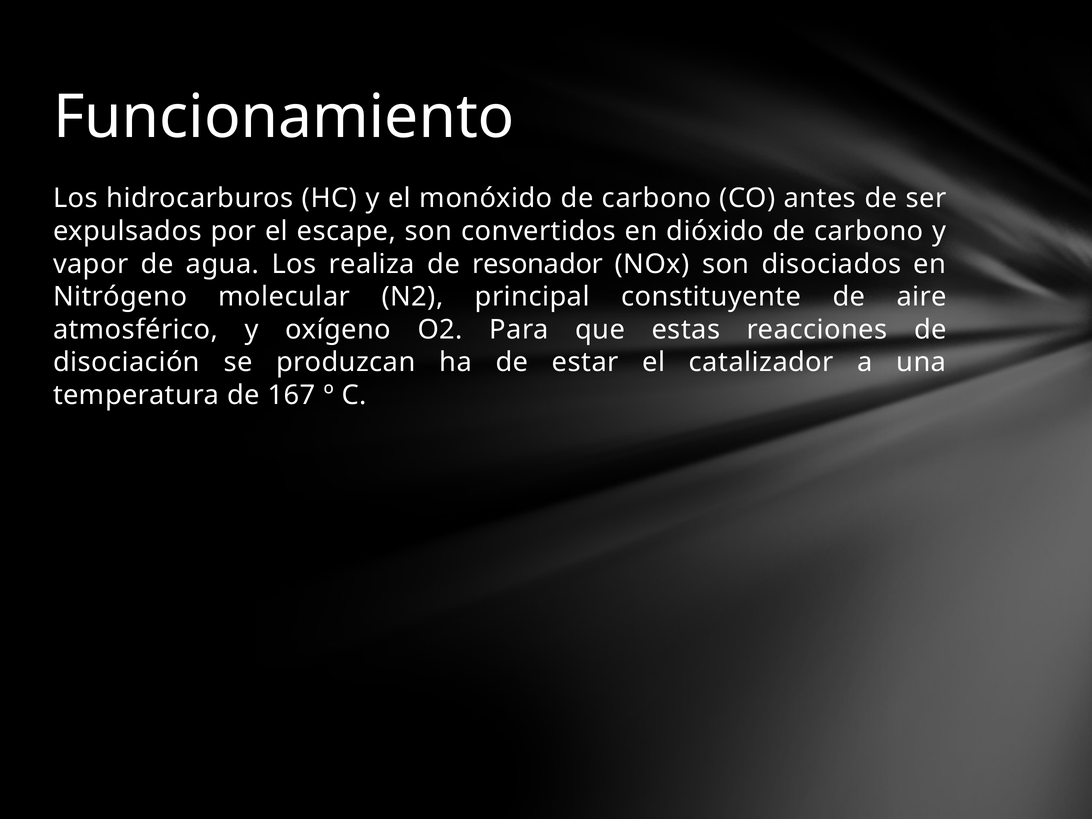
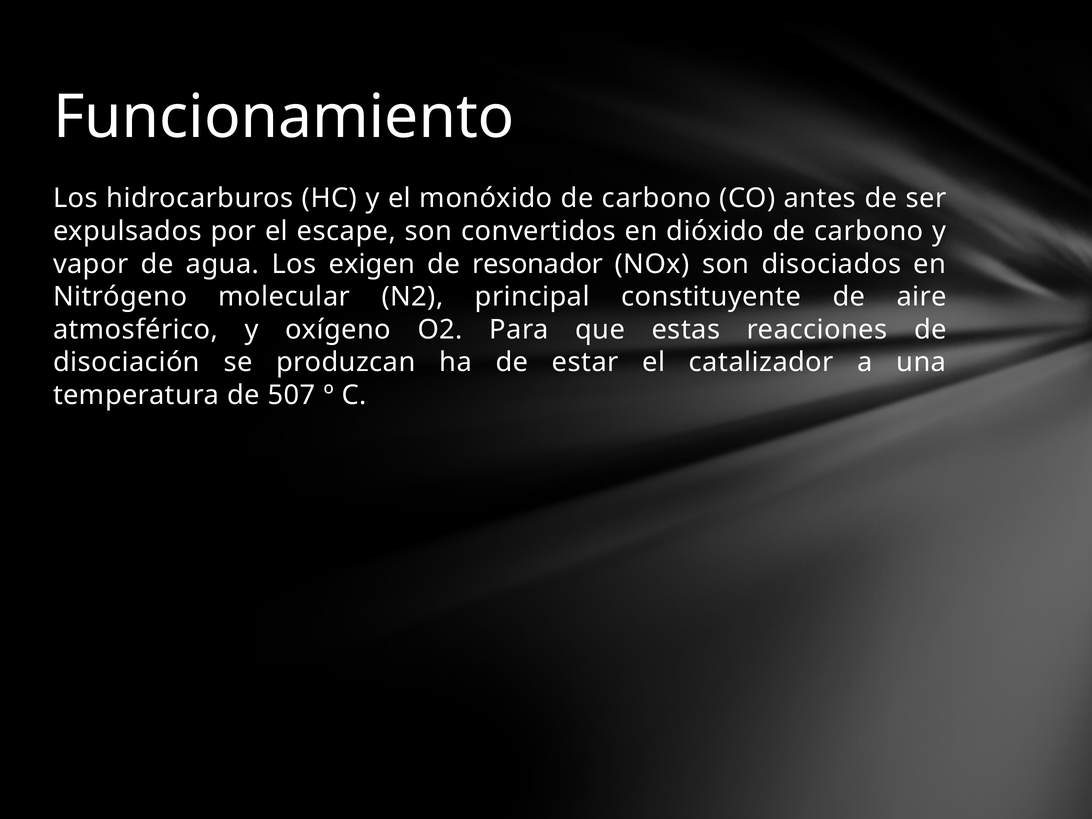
realiza: realiza -> exigen
167: 167 -> 507
